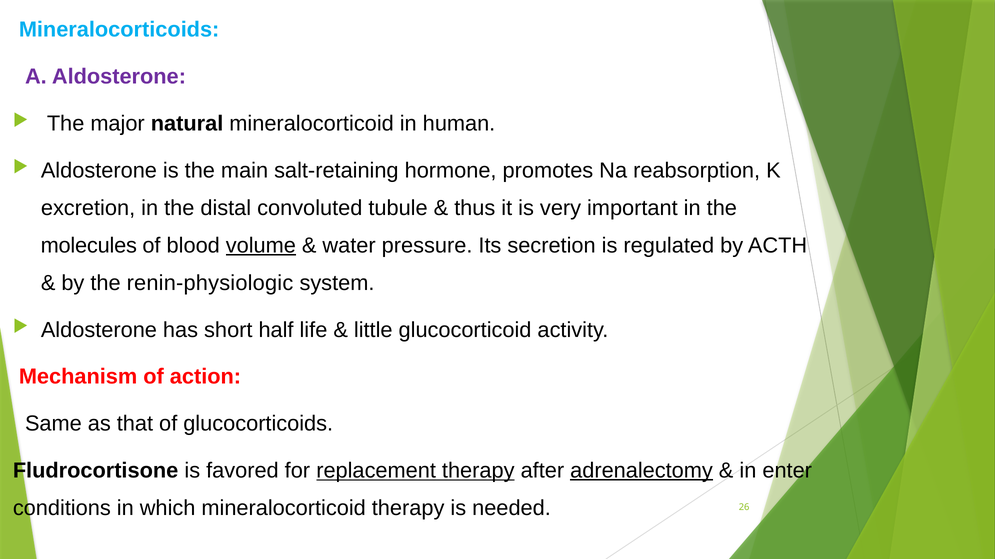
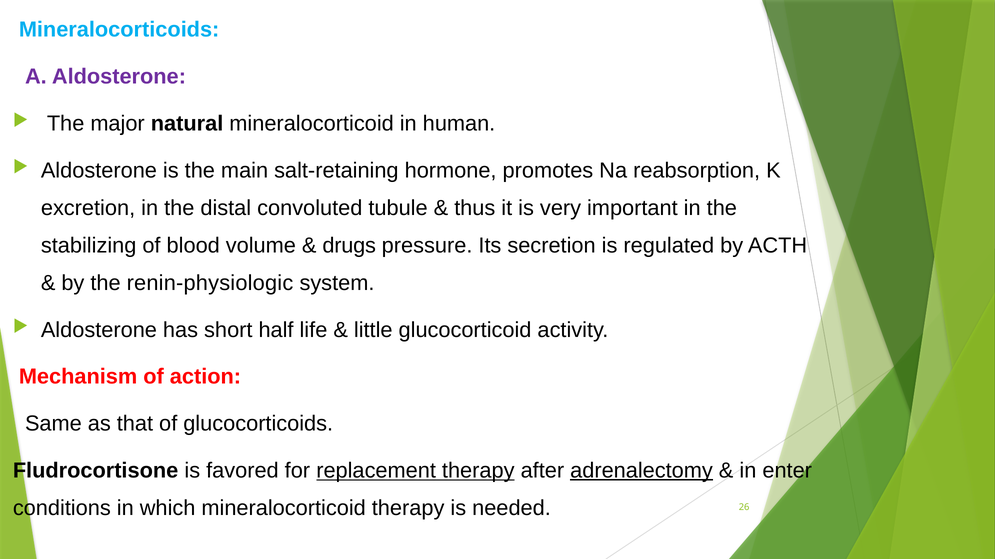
molecules: molecules -> stabilizing
volume underline: present -> none
water: water -> drugs
